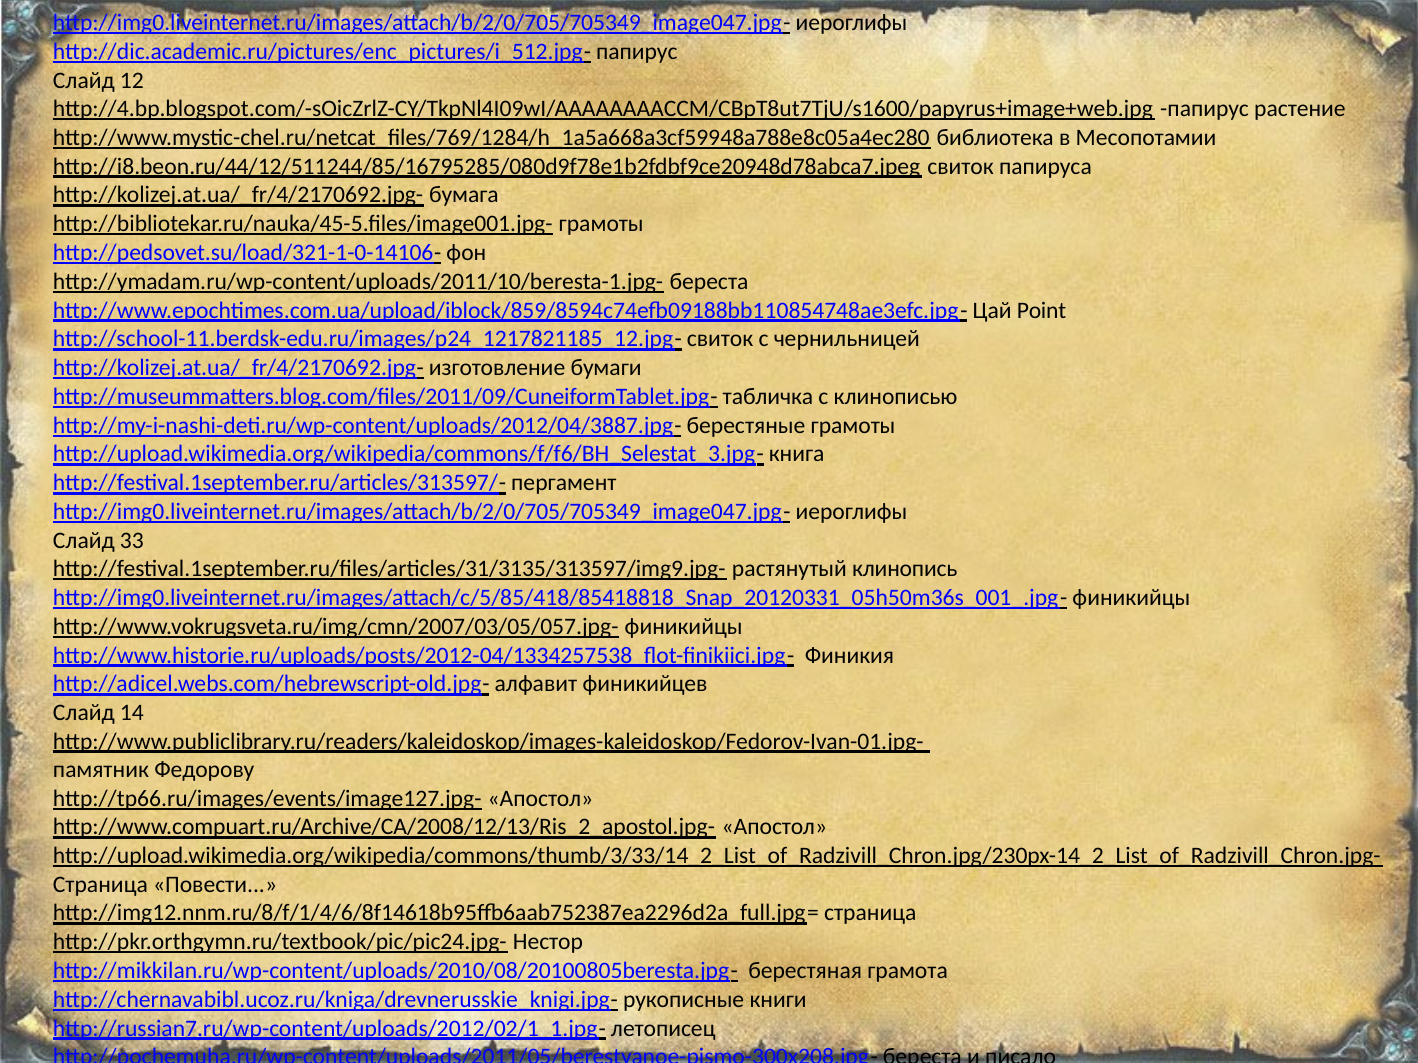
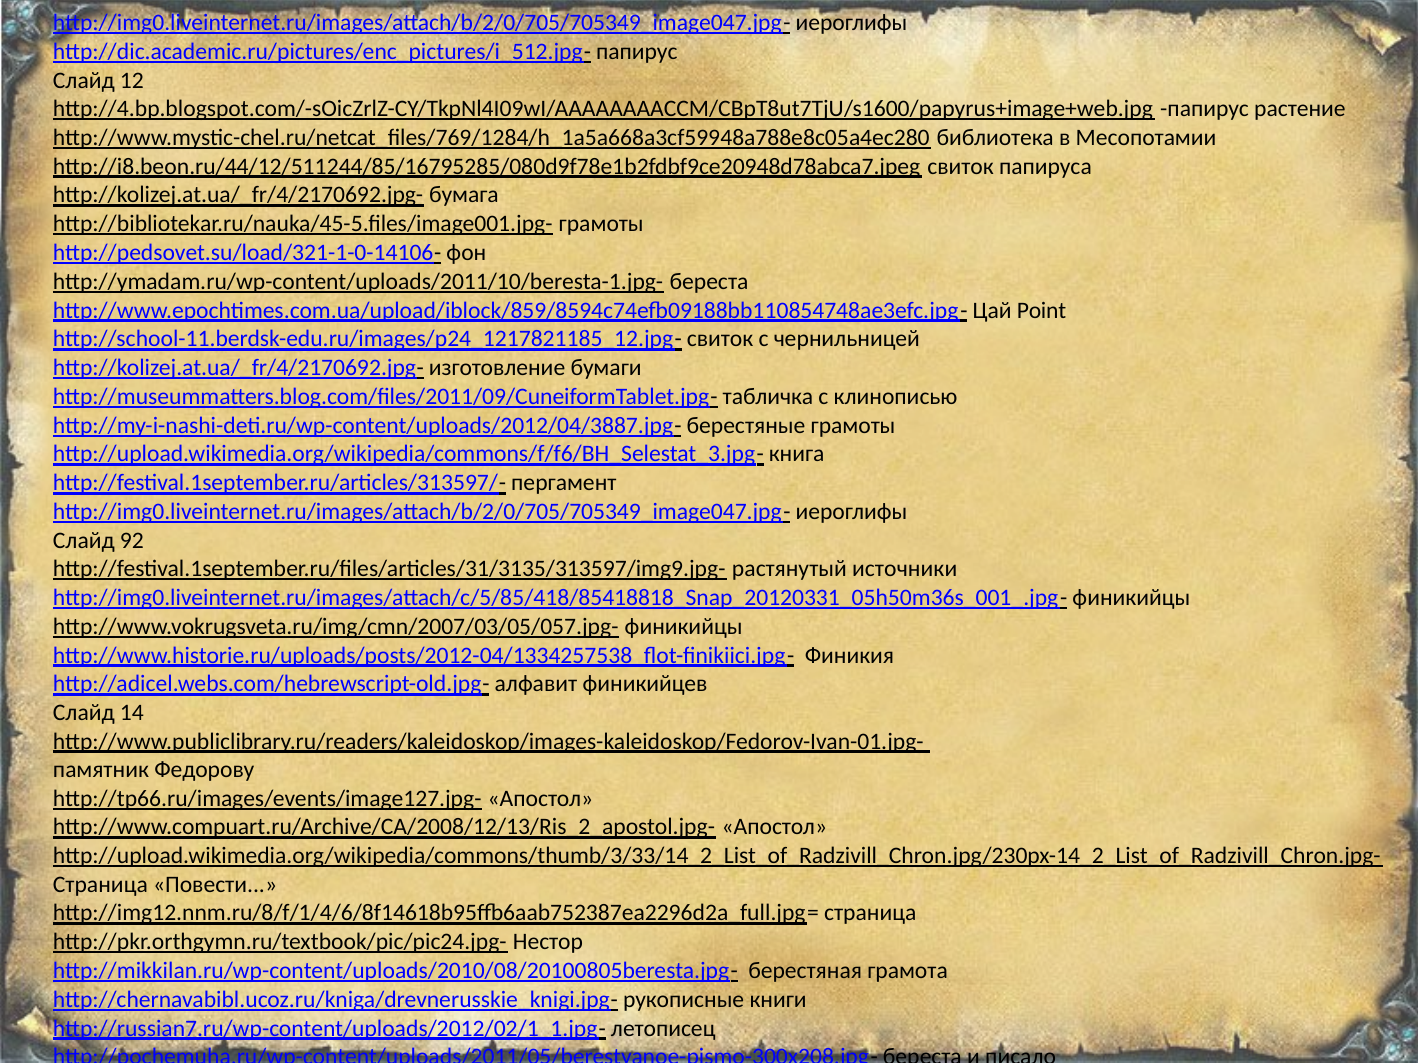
33: 33 -> 92
клинопись: клинопись -> источники
